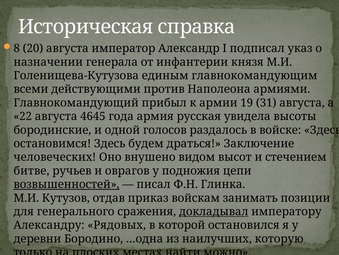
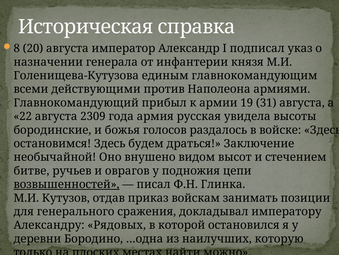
4645: 4645 -> 2309
одной: одной -> божья
человеческих: человеческих -> необычайной
докладывал underline: present -> none
